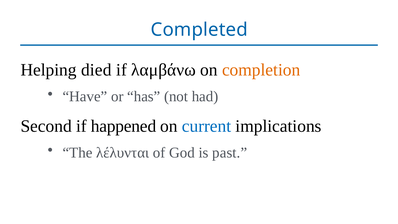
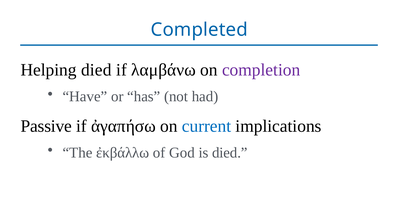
completion colour: orange -> purple
Second: Second -> Passive
happened: happened -> ἀγαπήσω
λέλυνται: λέλυνται -> ἐκβάλλω
is past: past -> died
